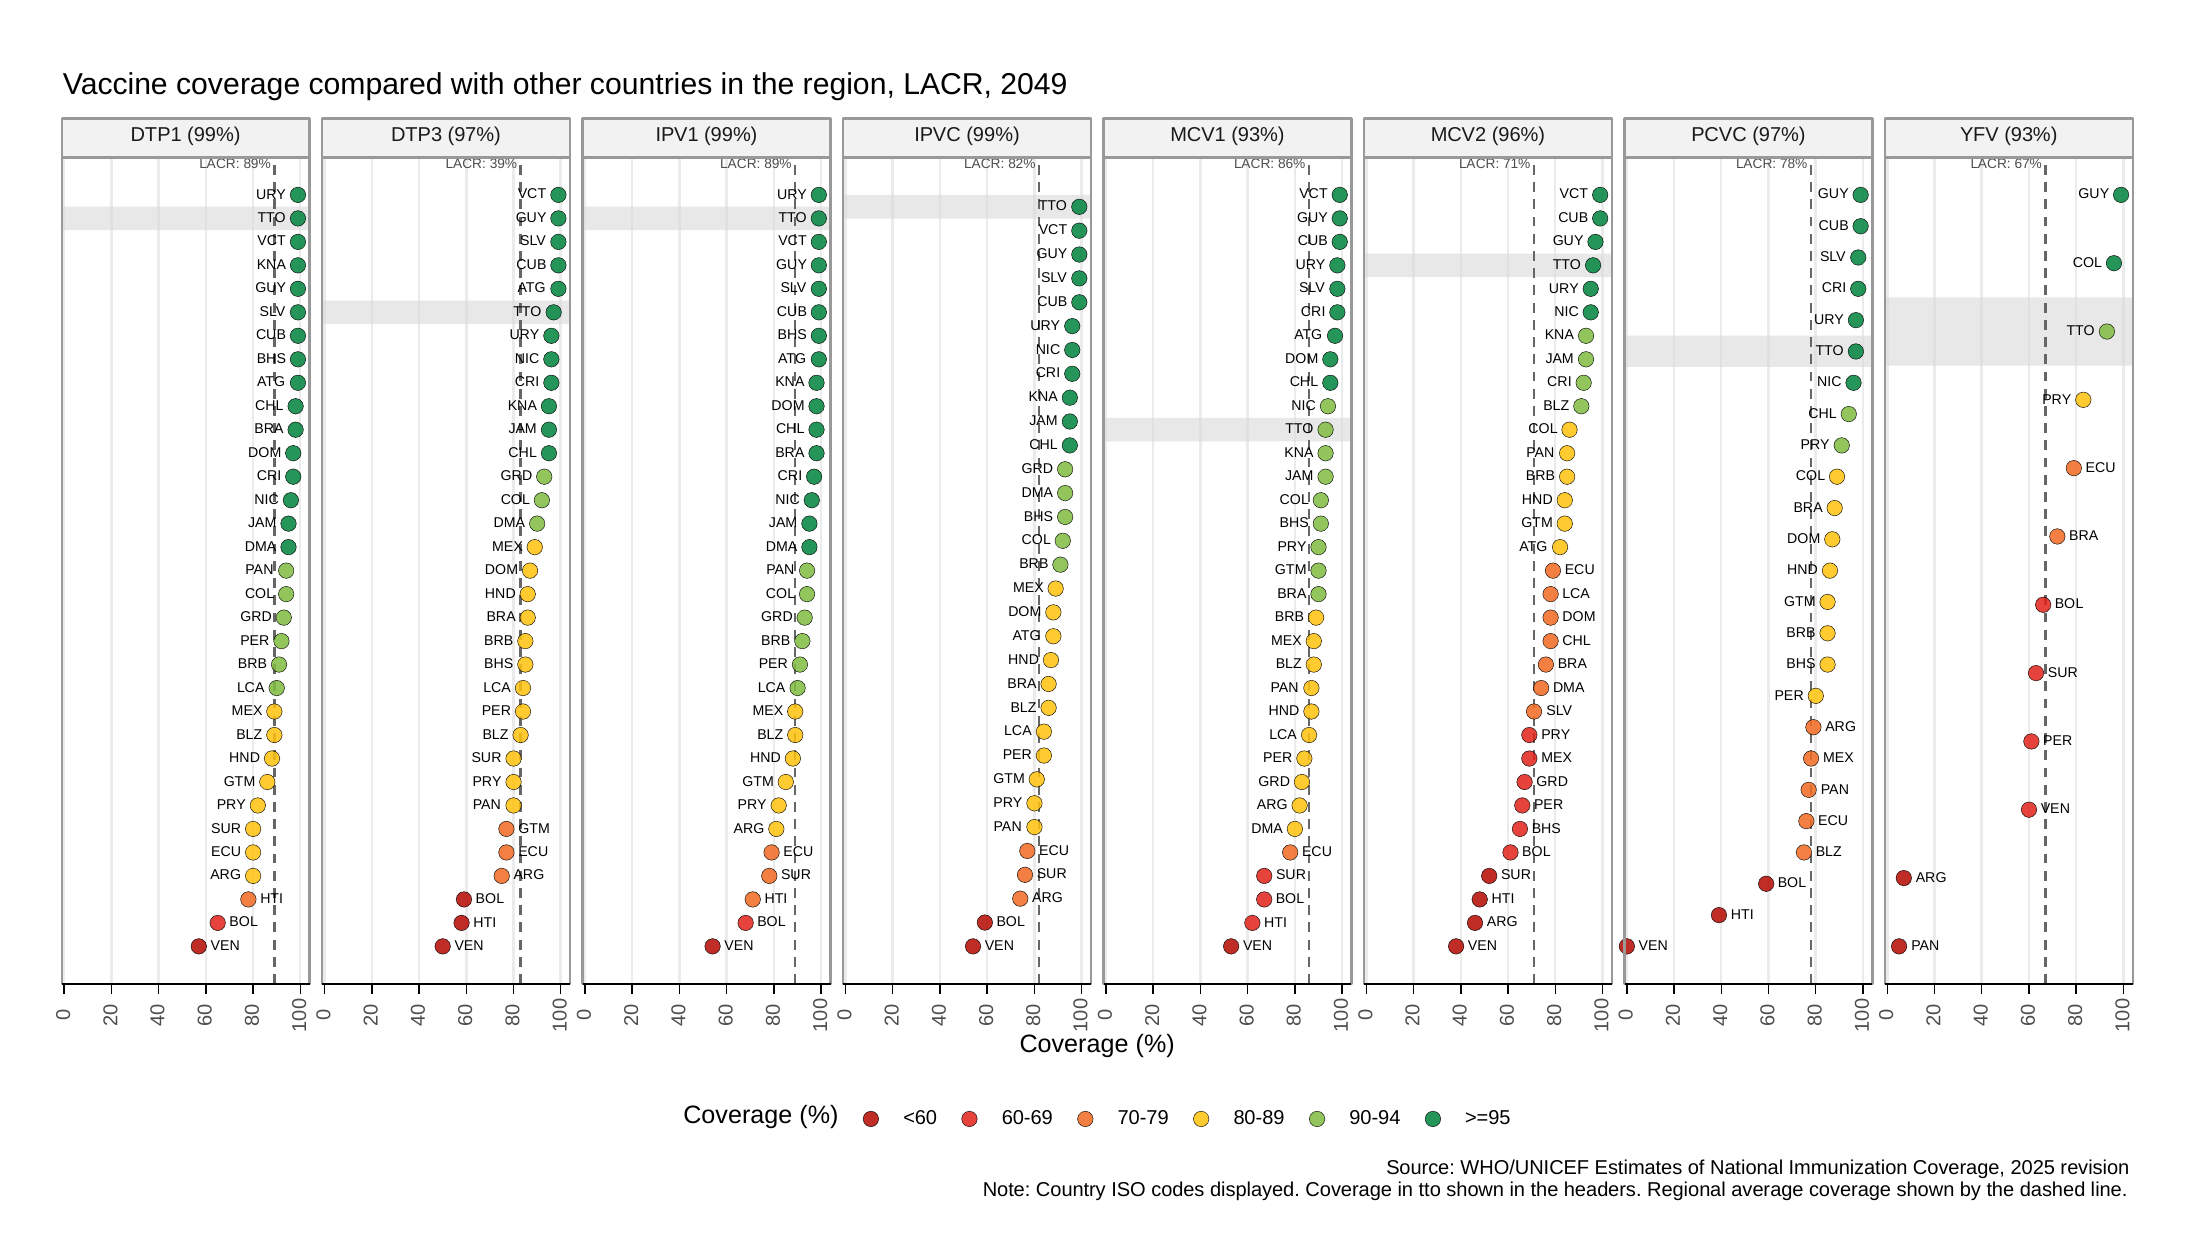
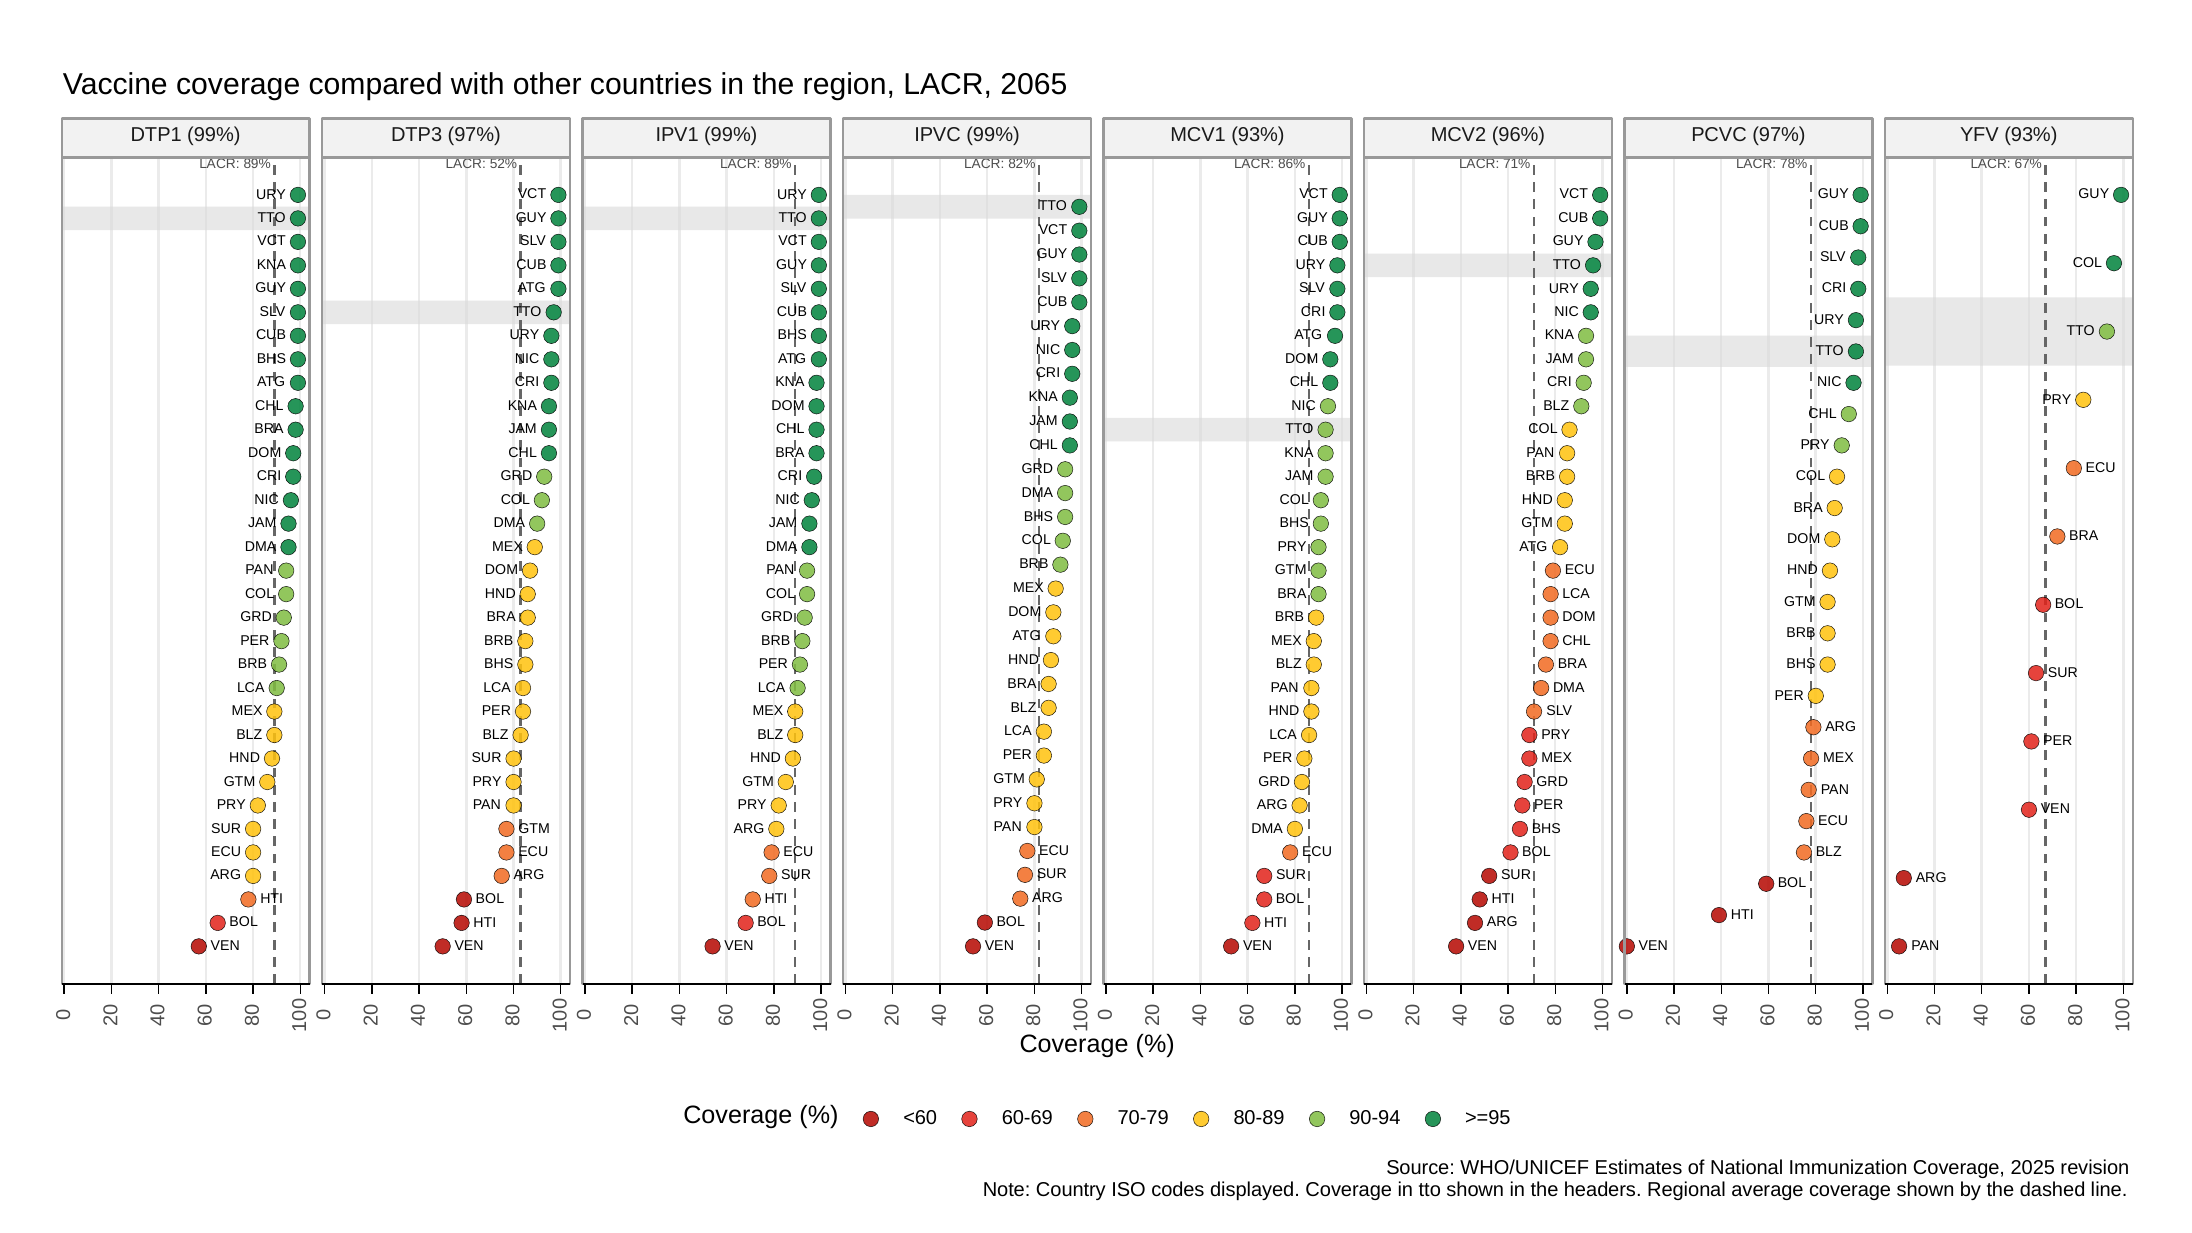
2049: 2049 -> 2065
39%: 39% -> 52%
